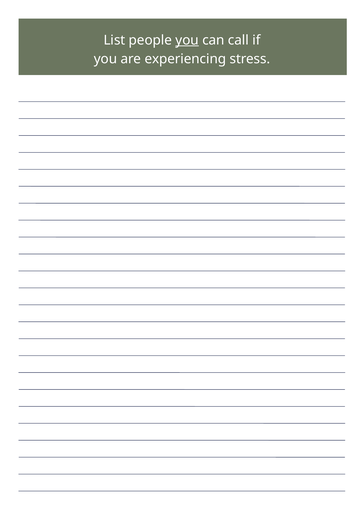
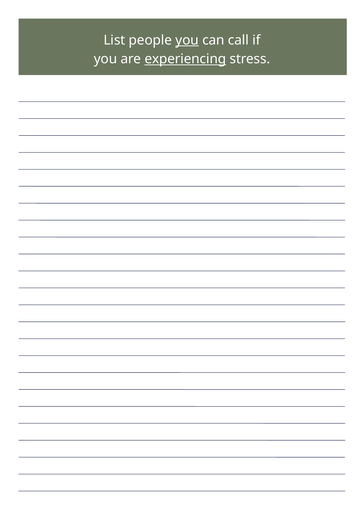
experiencing underline: none -> present
